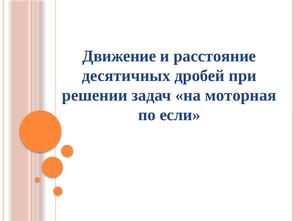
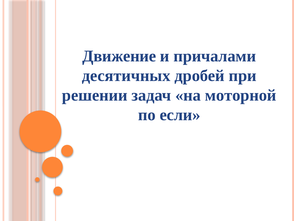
расстояние: расстояние -> причалами
моторная: моторная -> моторной
